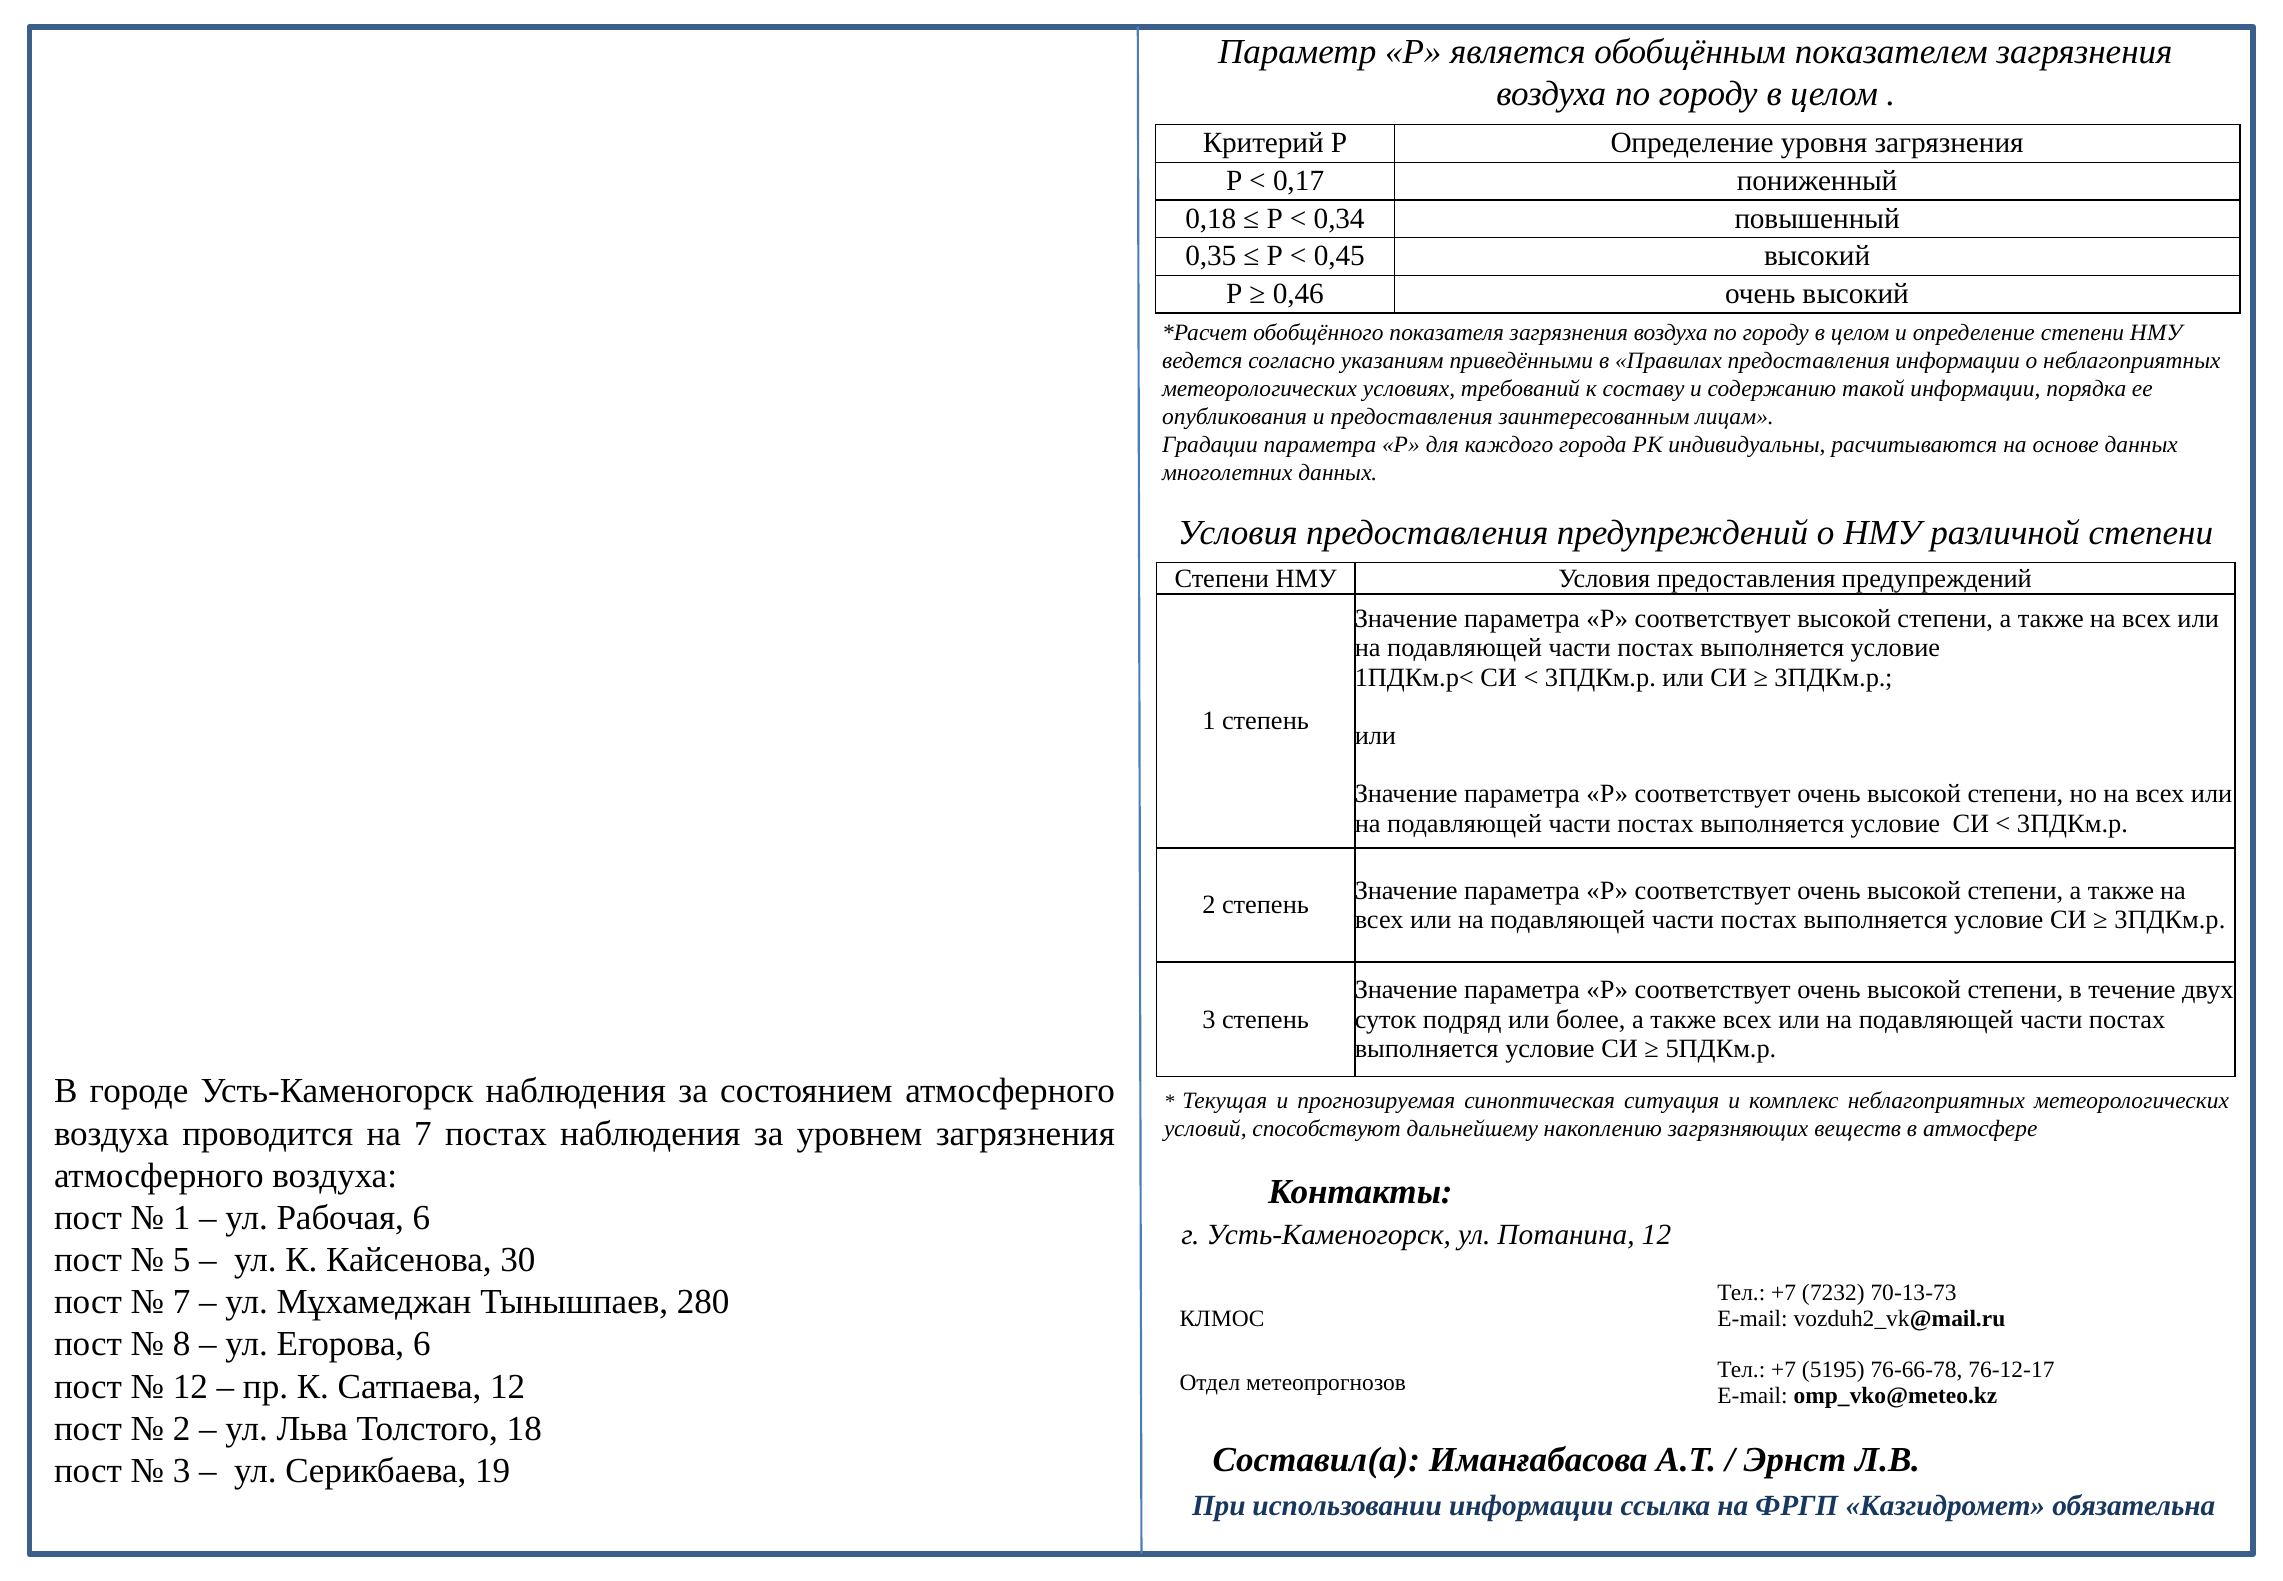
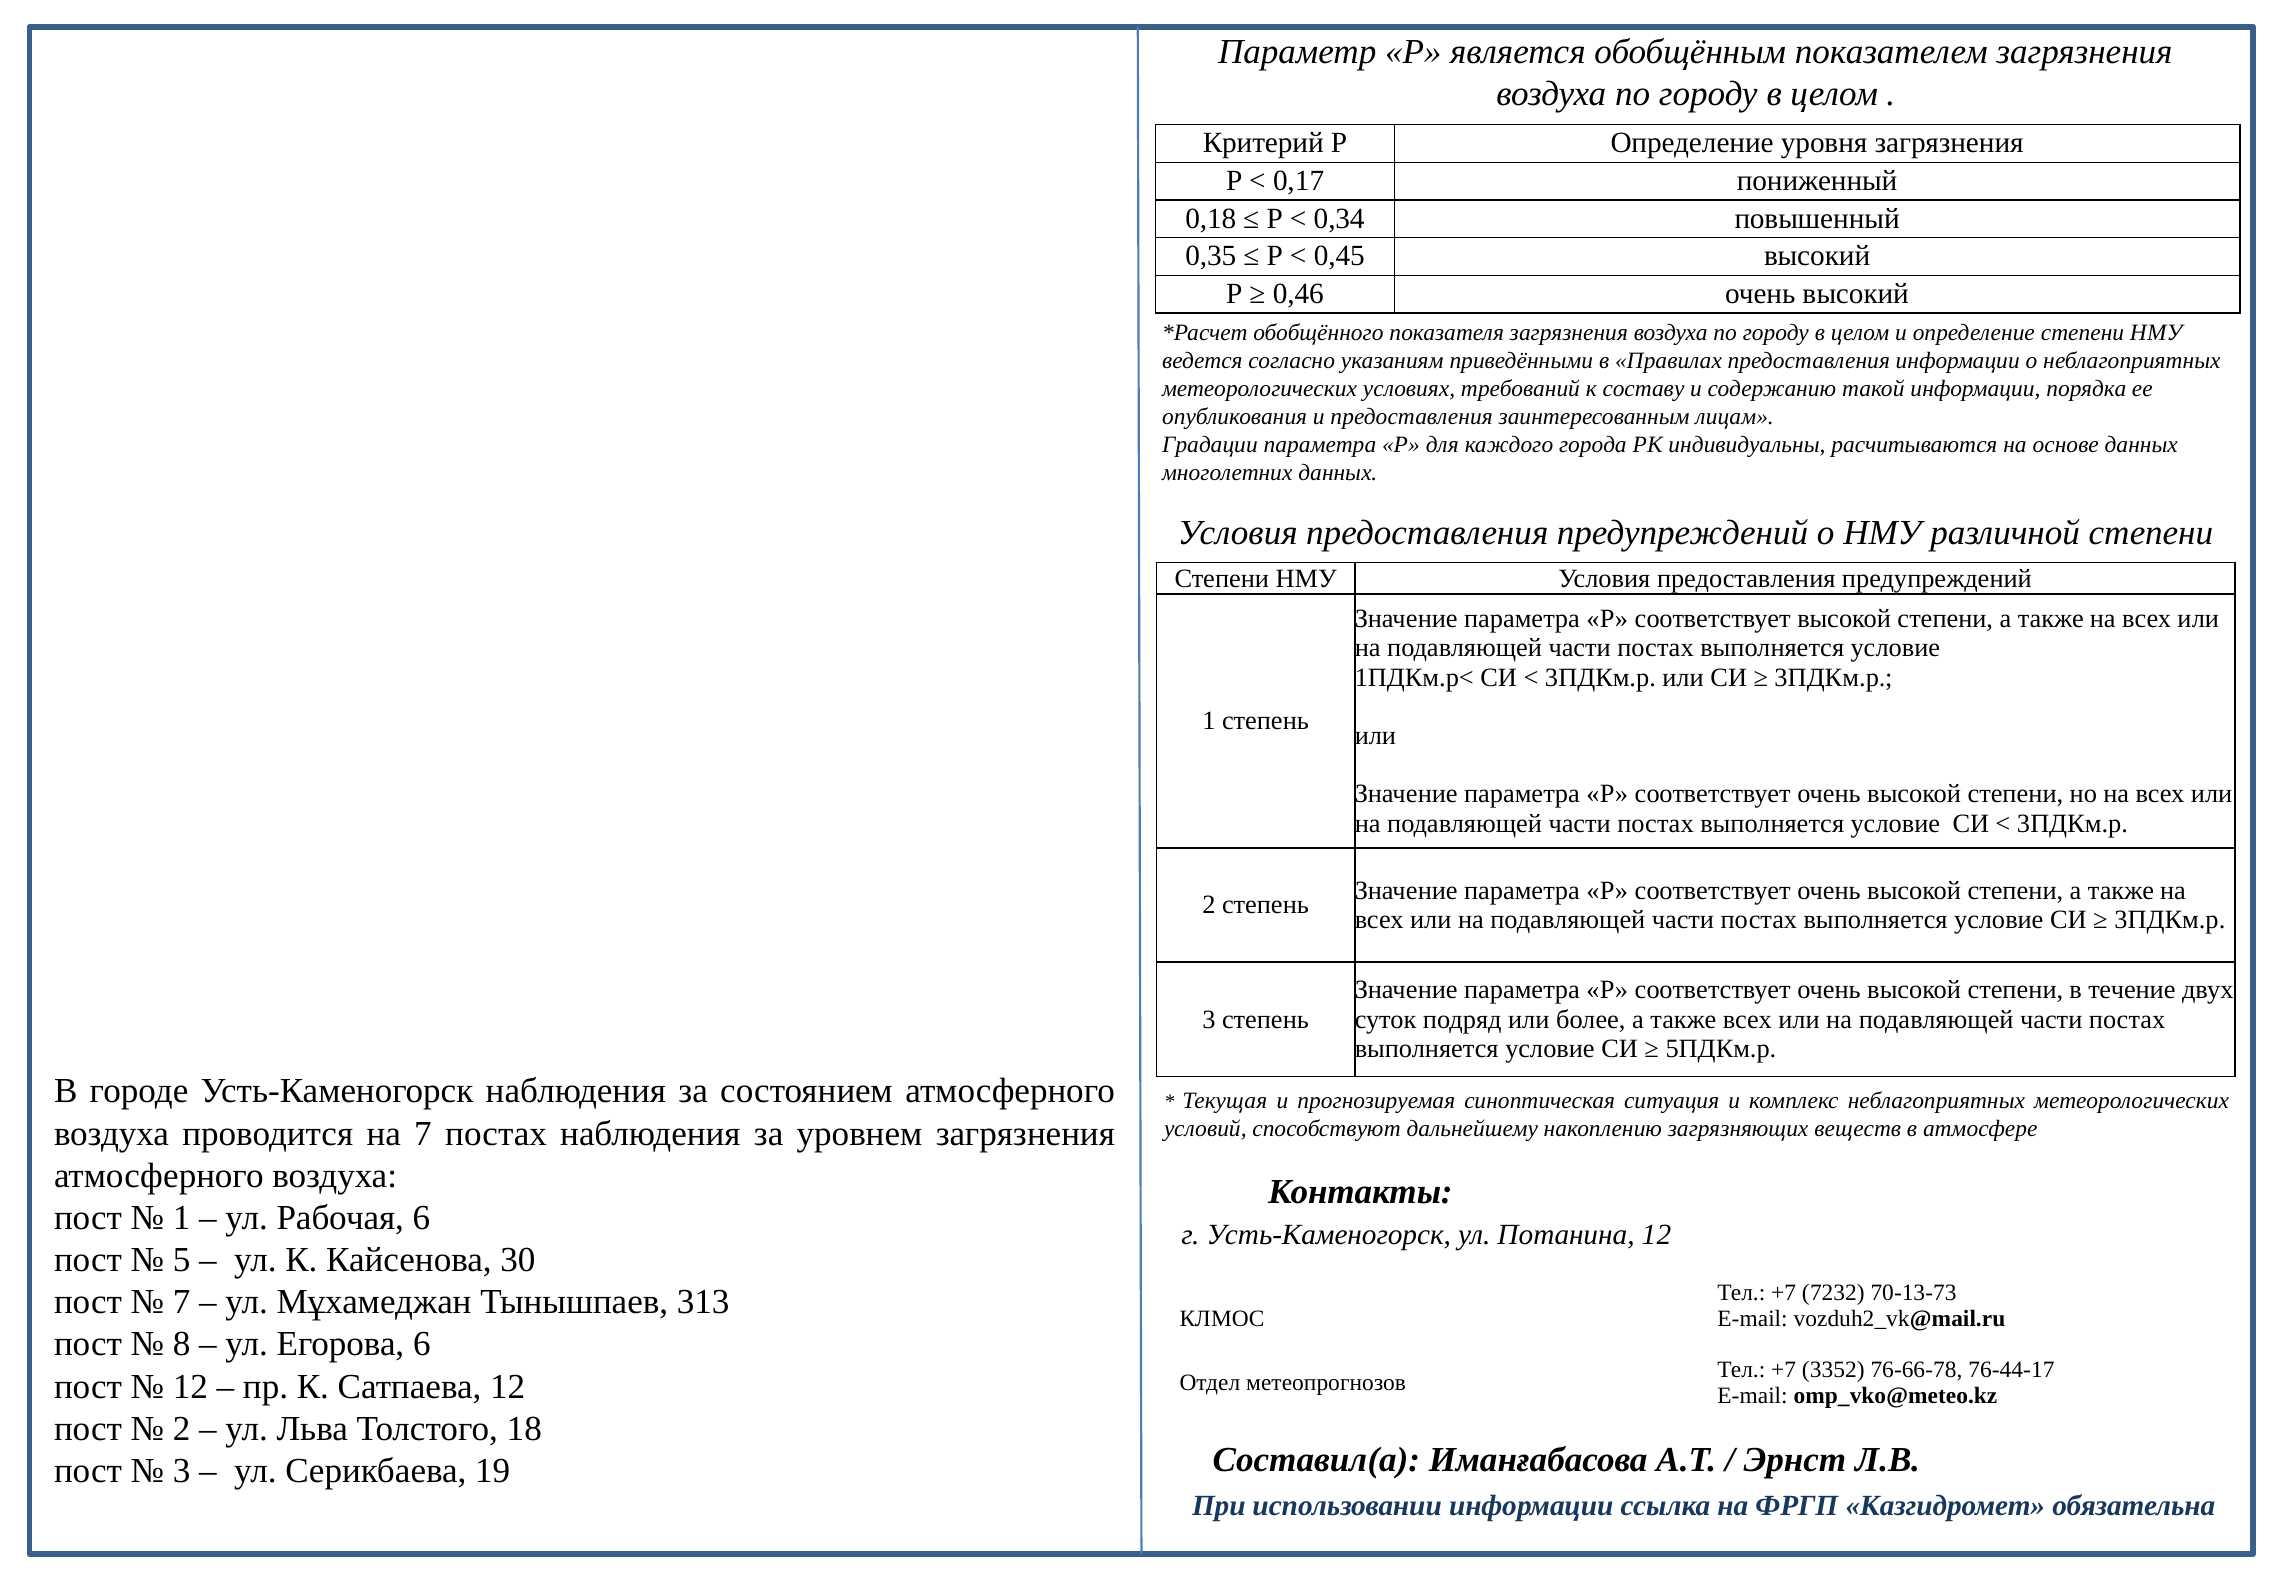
280: 280 -> 313
5195: 5195 -> 3352
76-12-17: 76-12-17 -> 76-44-17
